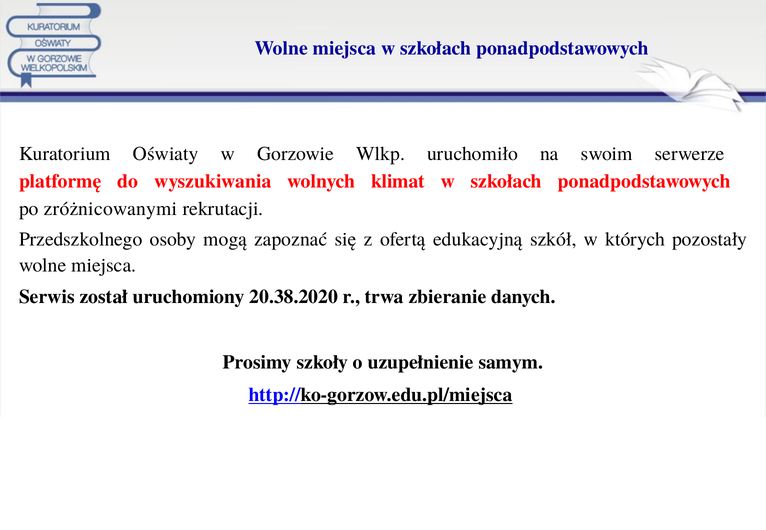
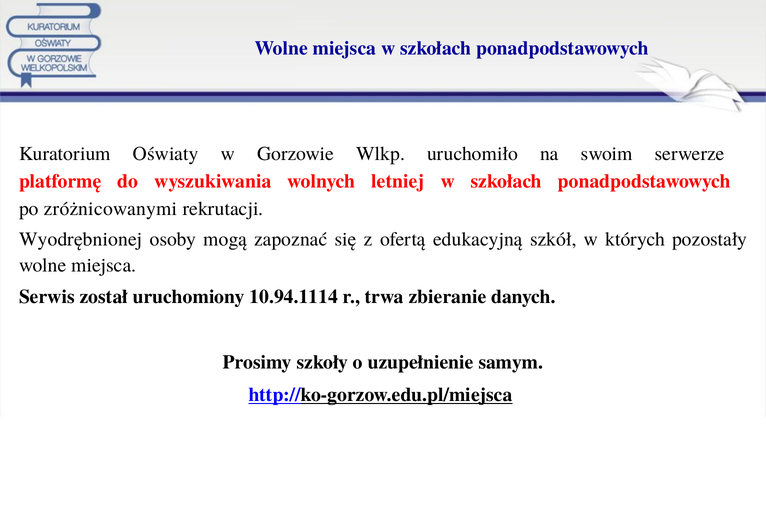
klimat: klimat -> letniej
Przedszkolnego: Przedszkolnego -> Wyodrębnionej
20.38.2020: 20.38.2020 -> 10.94.1114
